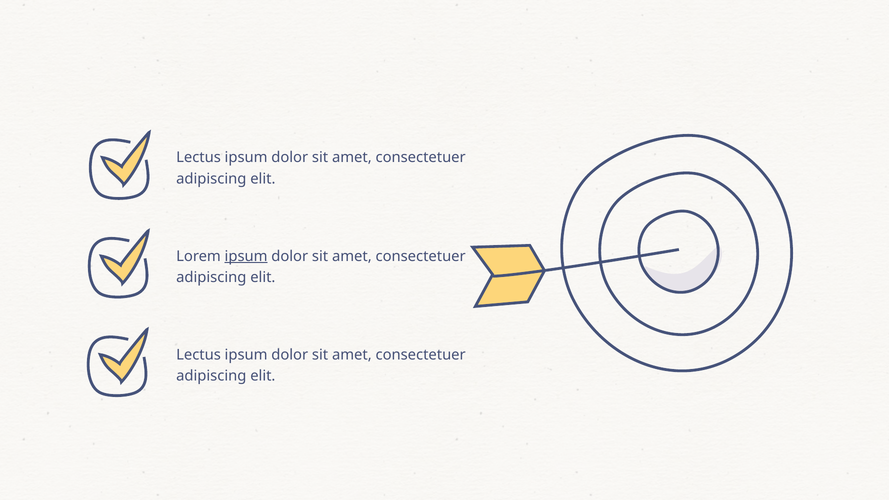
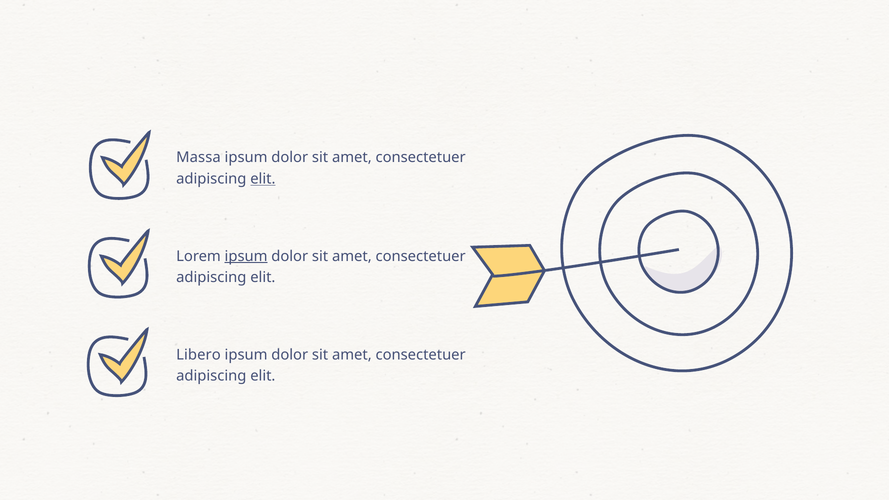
Lectus at (199, 158): Lectus -> Massa
elit at (263, 179) underline: none -> present
Lectus at (199, 355): Lectus -> Libero
